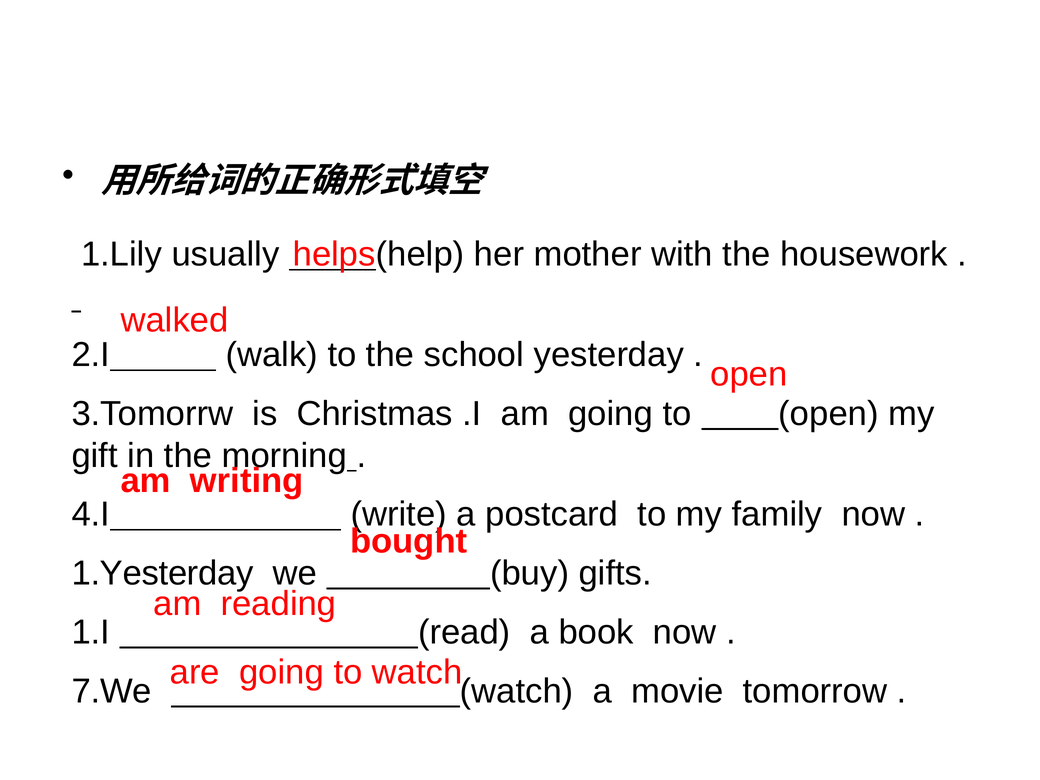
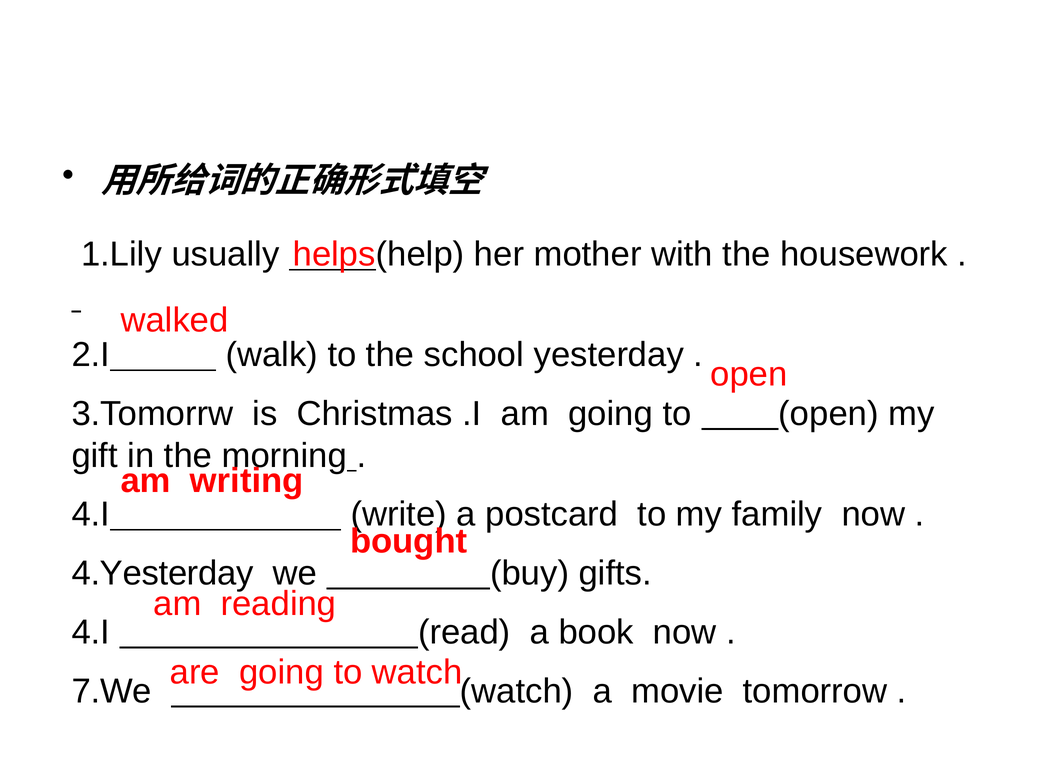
1.Yesterday: 1.Yesterday -> 4.Yesterday
1.I at (91, 632): 1.I -> 4.I
